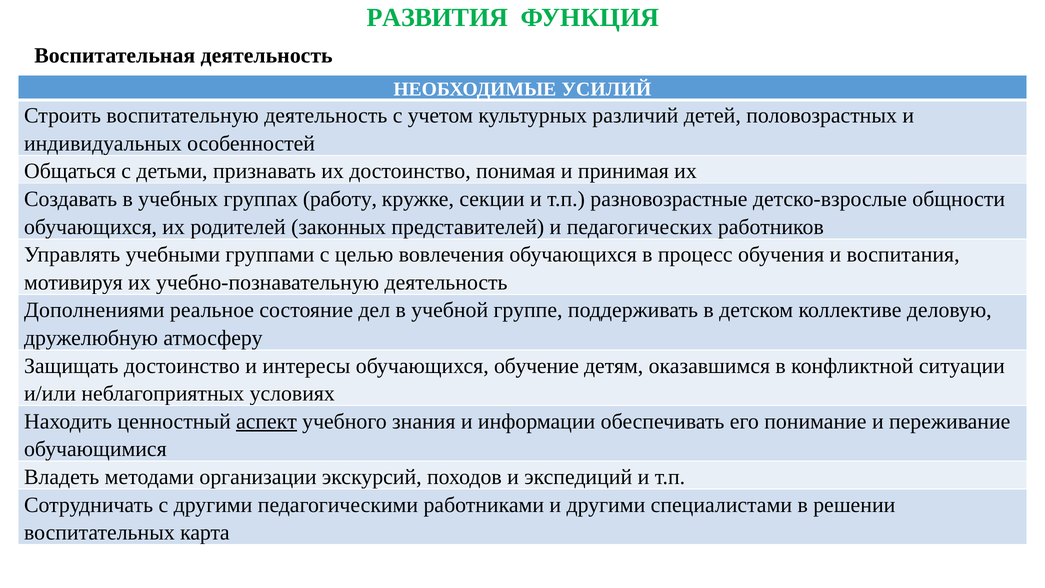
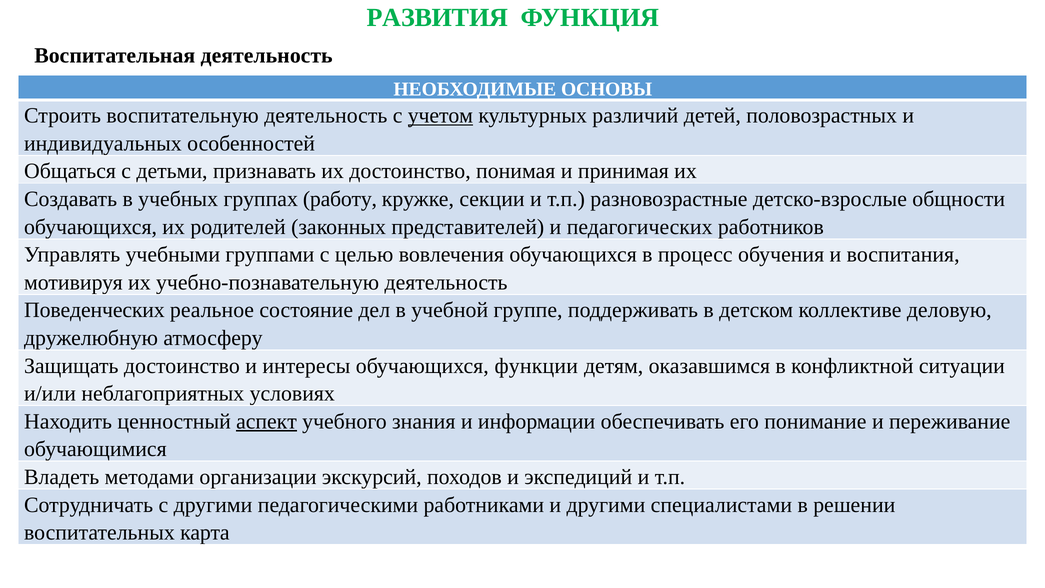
УСИЛИЙ: УСИЛИЙ -> ОСНОВЫ
учетом underline: none -> present
Дополнениями: Дополнениями -> Поведенческих
обучение: обучение -> функции
